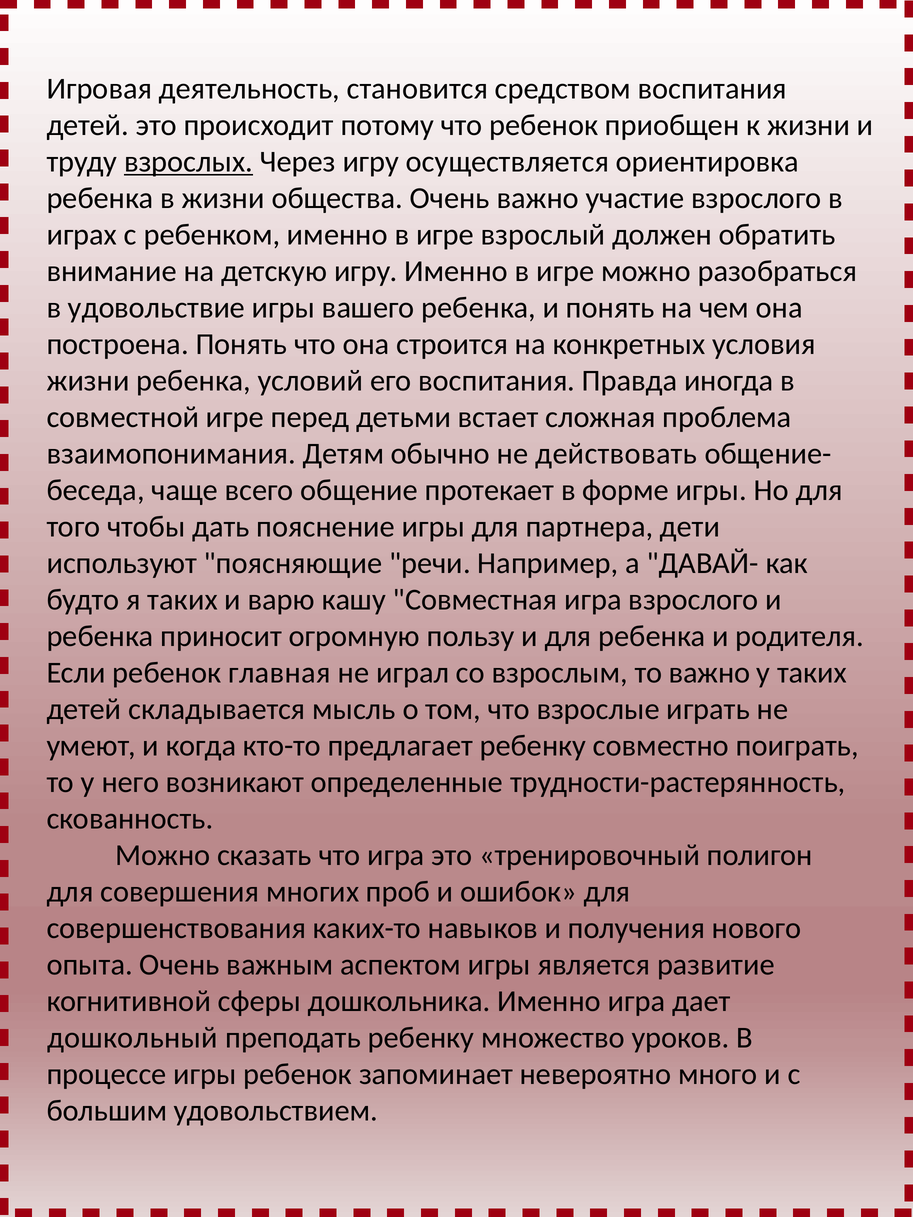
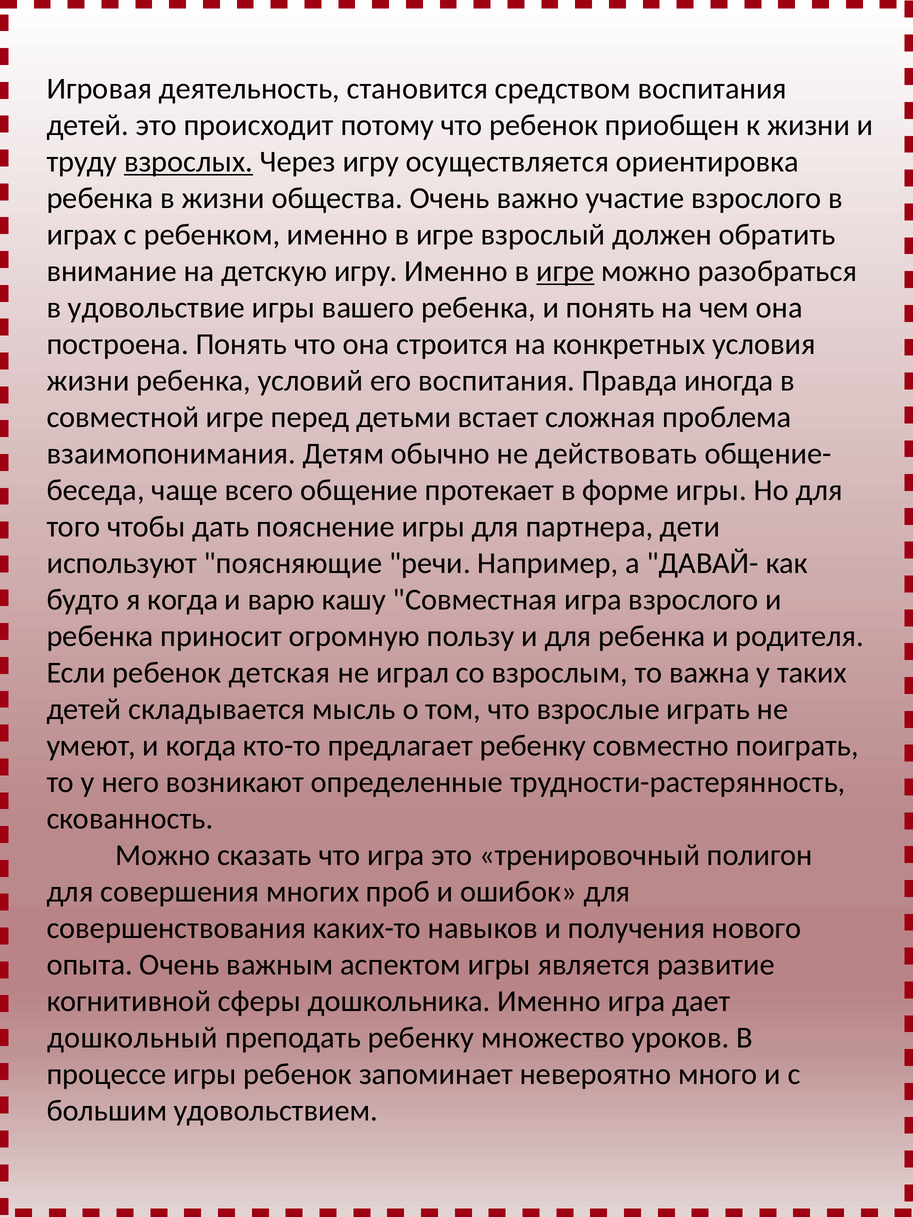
игре at (565, 271) underline: none -> present
я таких: таких -> когда
главная: главная -> детская
то важно: важно -> важна
